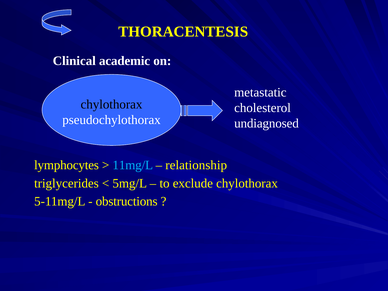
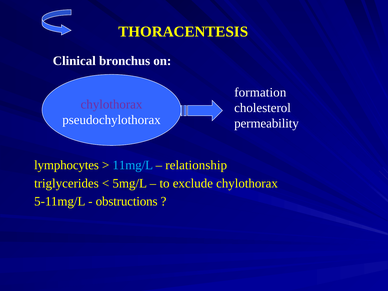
academic: academic -> bronchus
metastatic: metastatic -> formation
chylothorax at (112, 104) colour: black -> purple
undiagnosed: undiagnosed -> permeability
